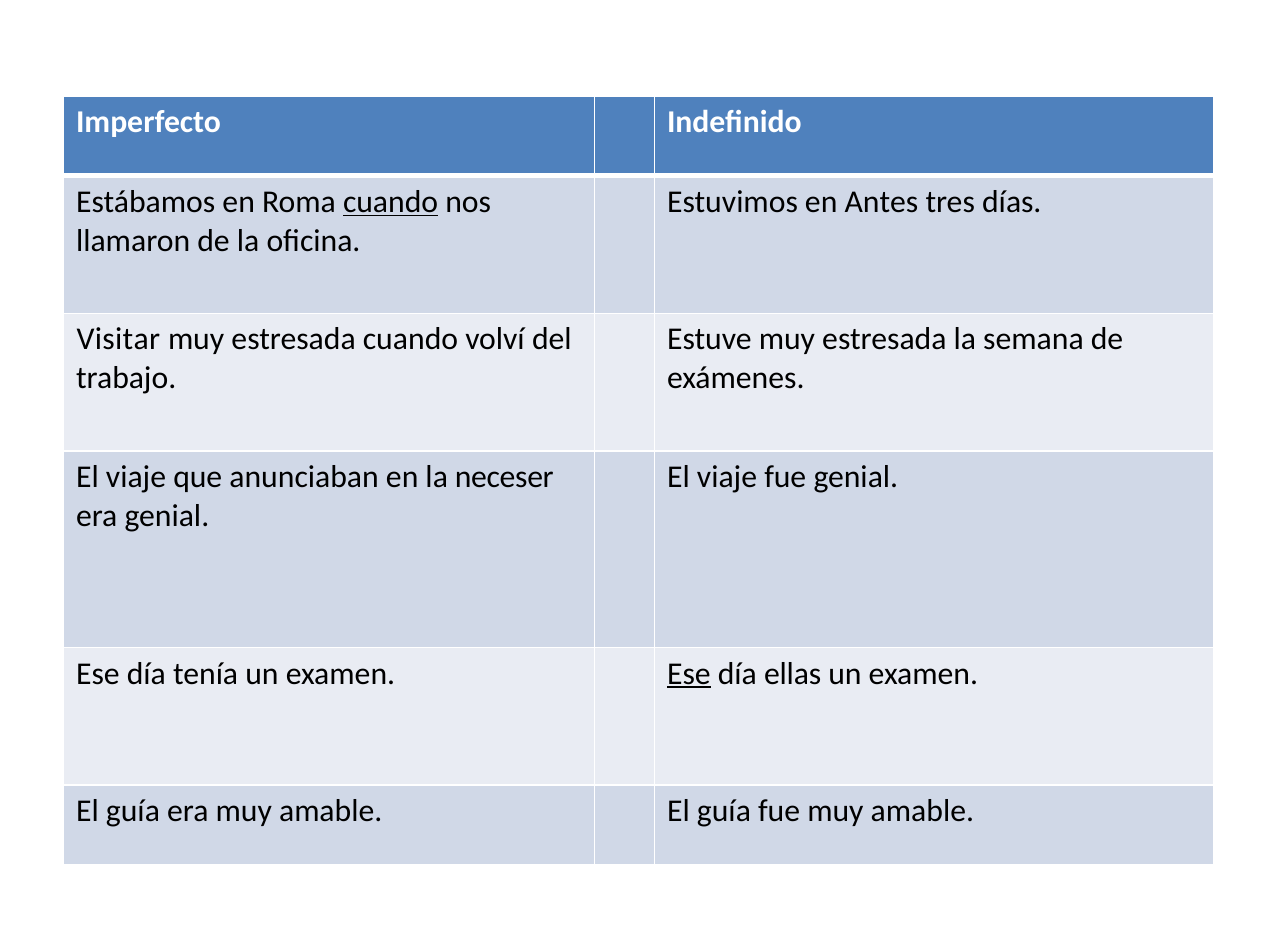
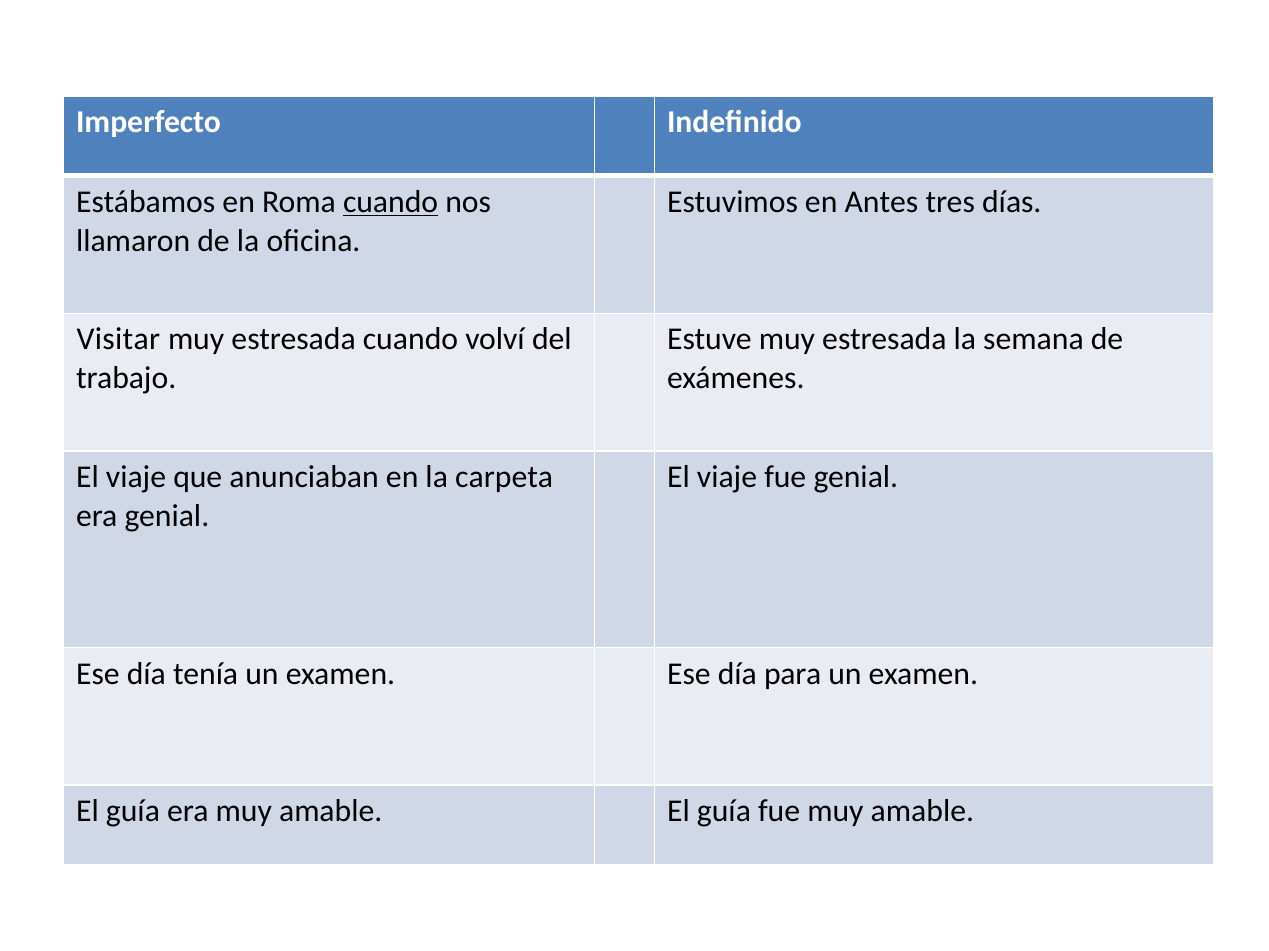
neceser: neceser -> carpeta
Ese at (689, 674) underline: present -> none
ellas: ellas -> para
